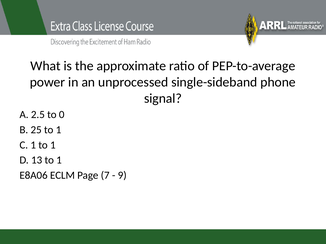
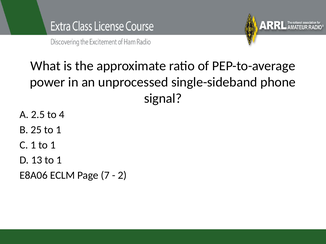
0: 0 -> 4
9: 9 -> 2
